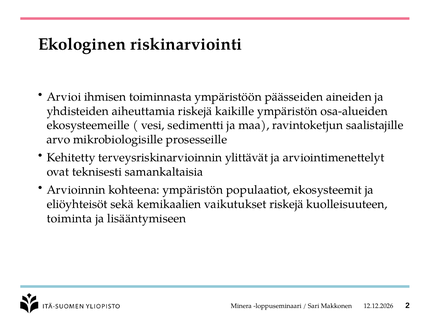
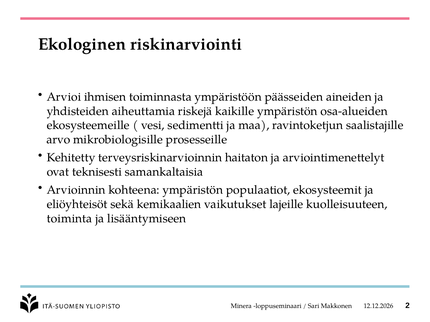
ylittävät: ylittävät -> haitaton
vaikutukset riskejä: riskejä -> lajeille
